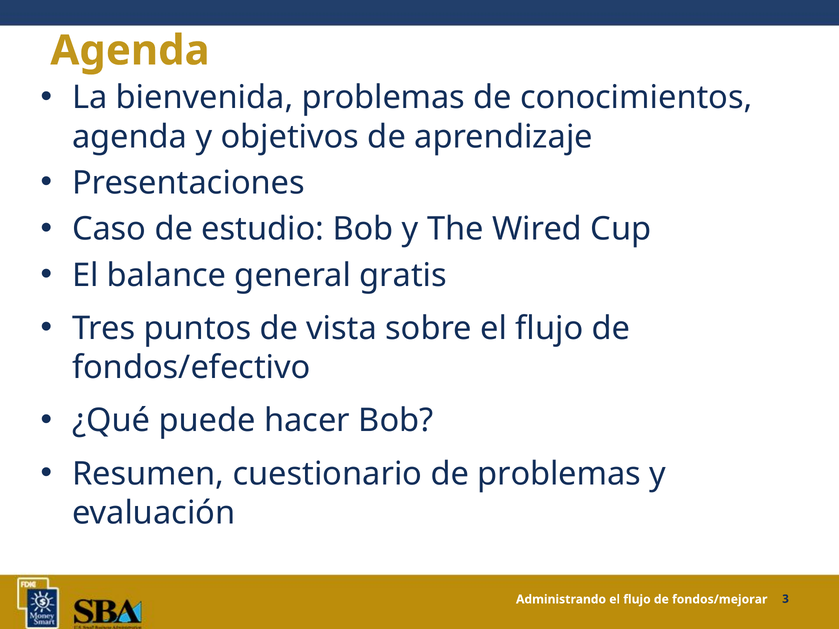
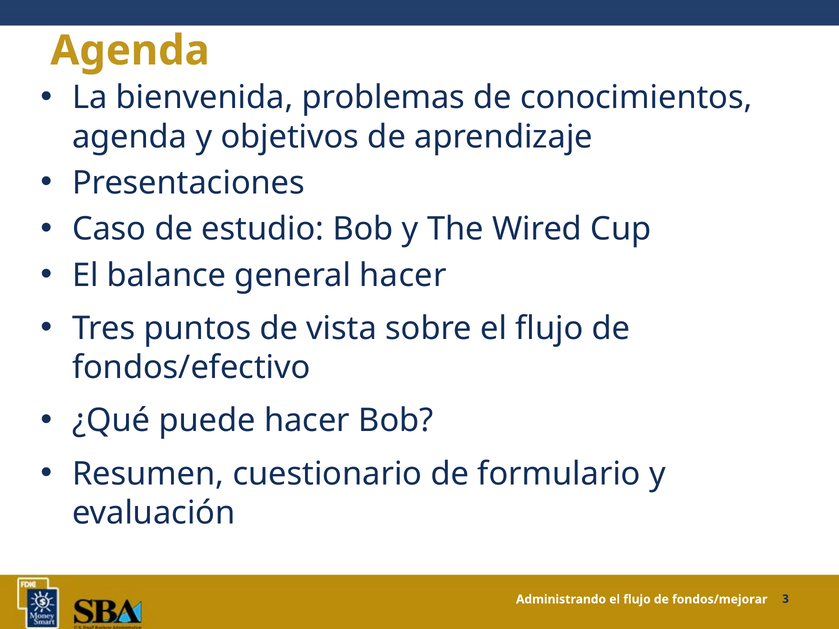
general gratis: gratis -> hacer
de problemas: problemas -> formulario
